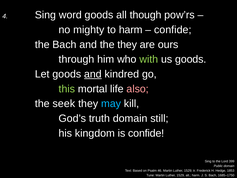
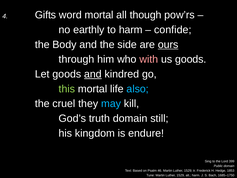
4 Sing: Sing -> Gifts
word goods: goods -> mortal
mighty: mighty -> earthly
the Bach: Bach -> Body
the they: they -> side
ours underline: none -> present
with colour: light green -> pink
also colour: pink -> light blue
seek: seek -> cruel
is confide: confide -> endure
